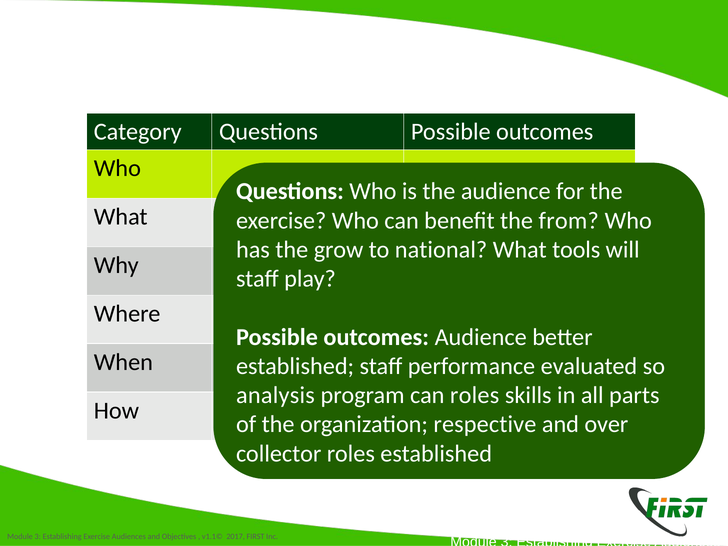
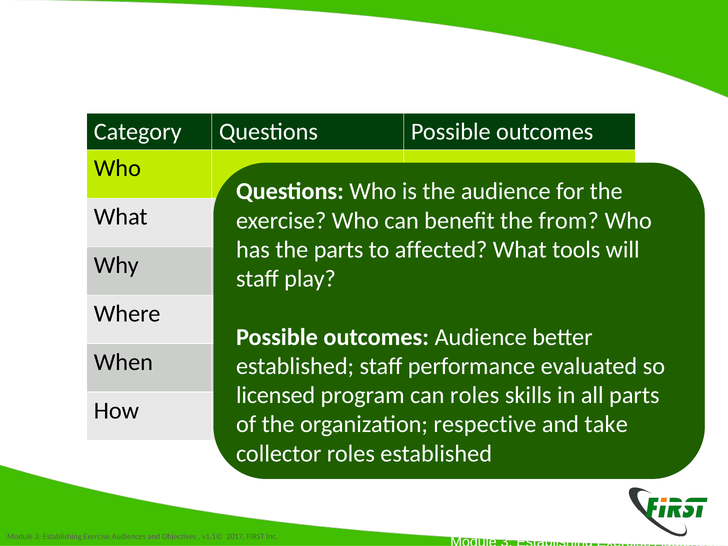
the grow: grow -> parts
national: national -> affected
analysis: analysis -> licensed
over: over -> take
